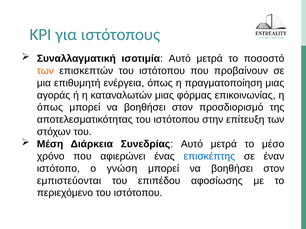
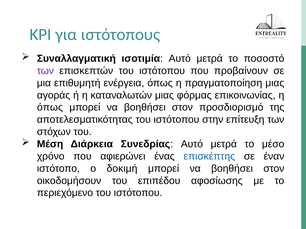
των at (45, 71) colour: orange -> purple
γνώση: γνώση -> δοκιμή
εμπιστεύονται: εμπιστεύονται -> οικοδομήσουν
